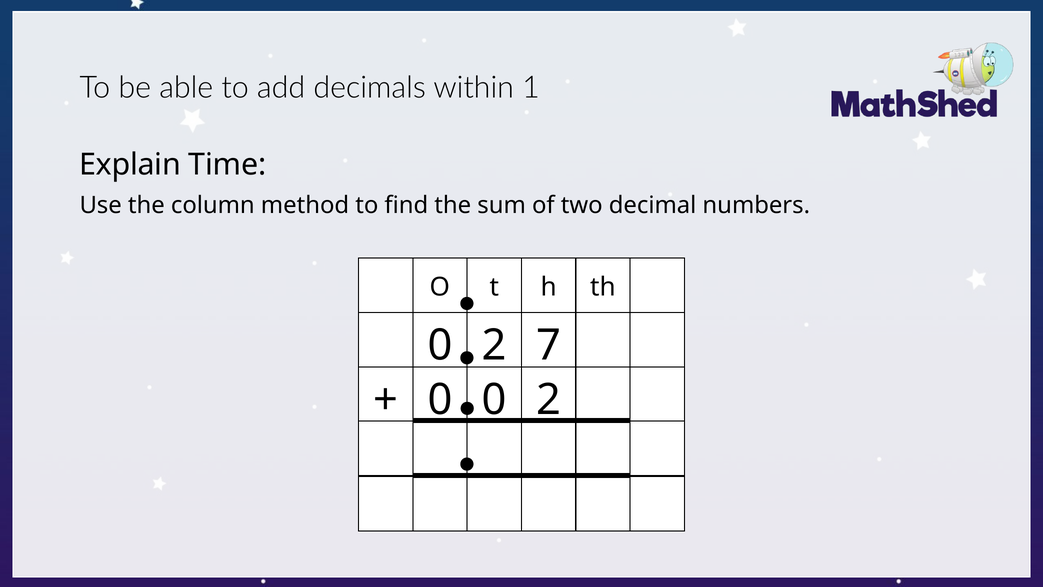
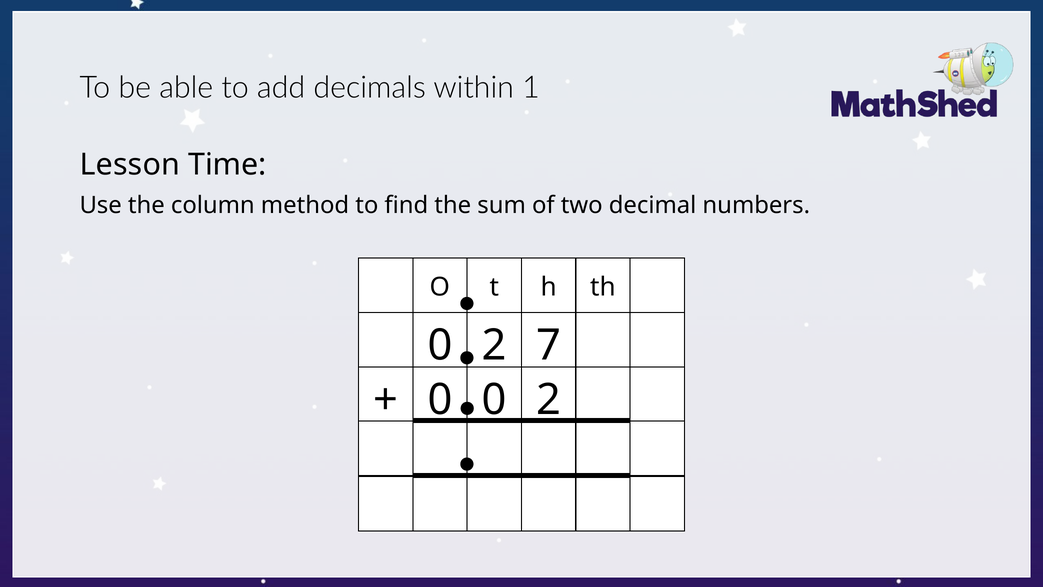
Explain: Explain -> Lesson
